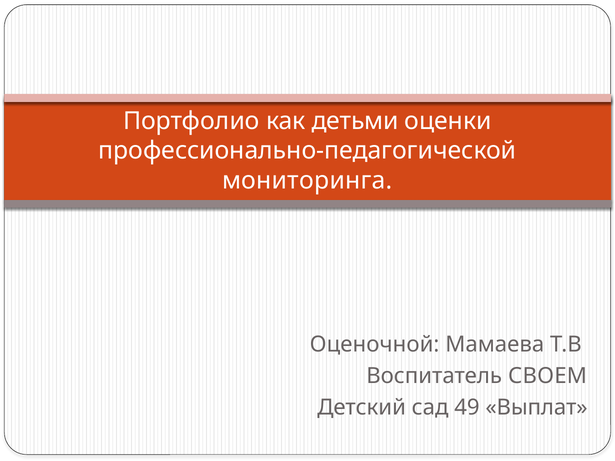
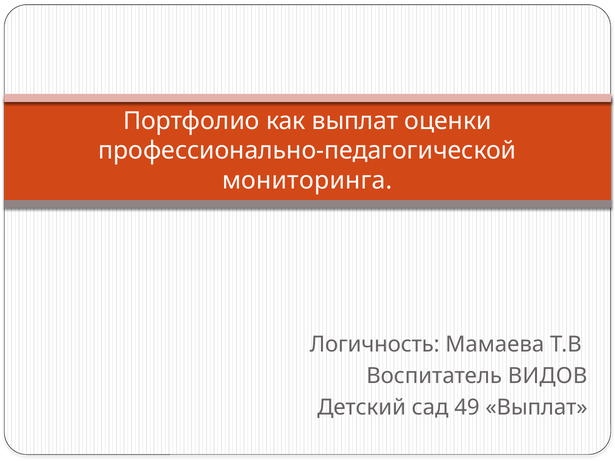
как детьми: детьми -> выплат
Оценочной: Оценочной -> Логичность
СВОЕМ: СВОЕМ -> ВИДОВ
